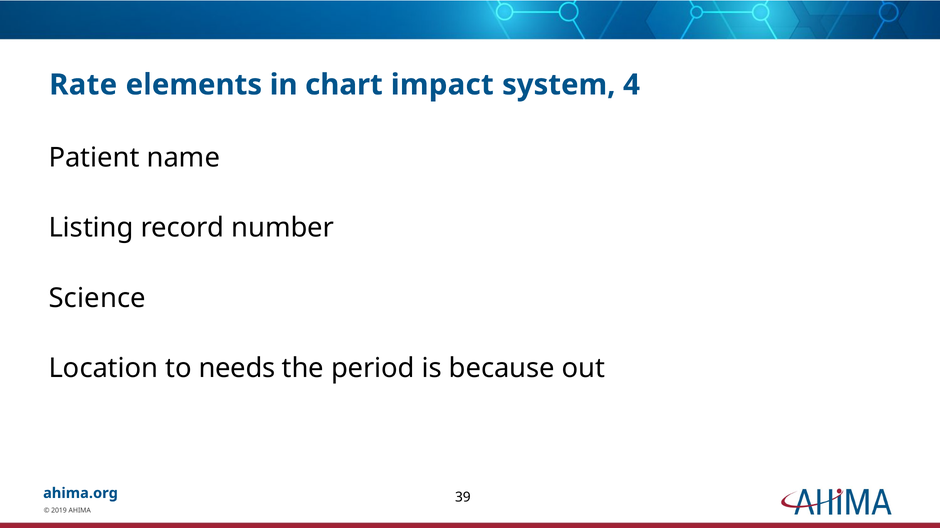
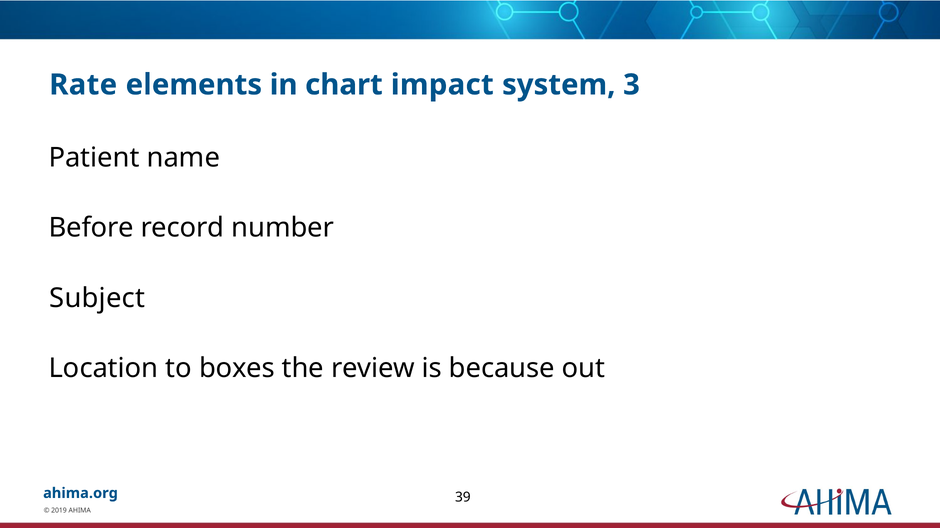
4: 4 -> 3
Listing: Listing -> Before
Science: Science -> Subject
needs: needs -> boxes
period: period -> review
